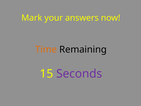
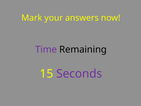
Time colour: orange -> purple
